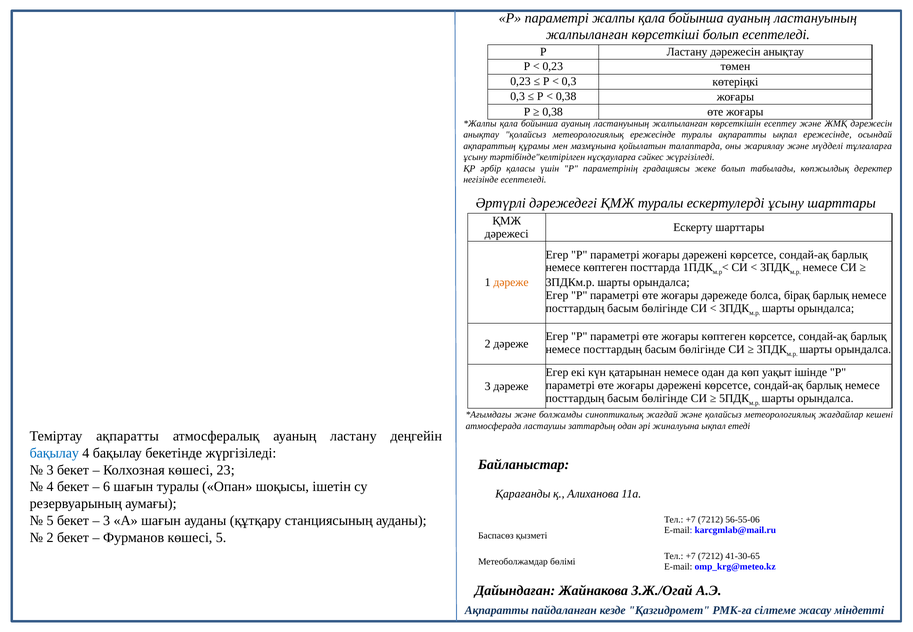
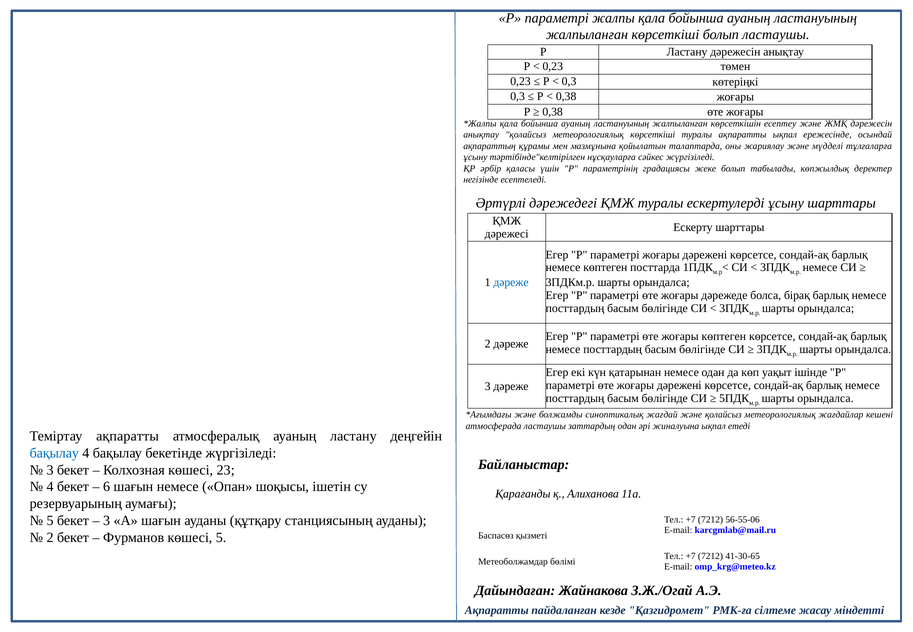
болып есептеледі: есептеледі -> ластаушы
метеорологиялық ережесінде: ережесінде -> көрсеткіші
дәреже at (511, 282) colour: orange -> blue
шағын туралы: туралы -> немесе
